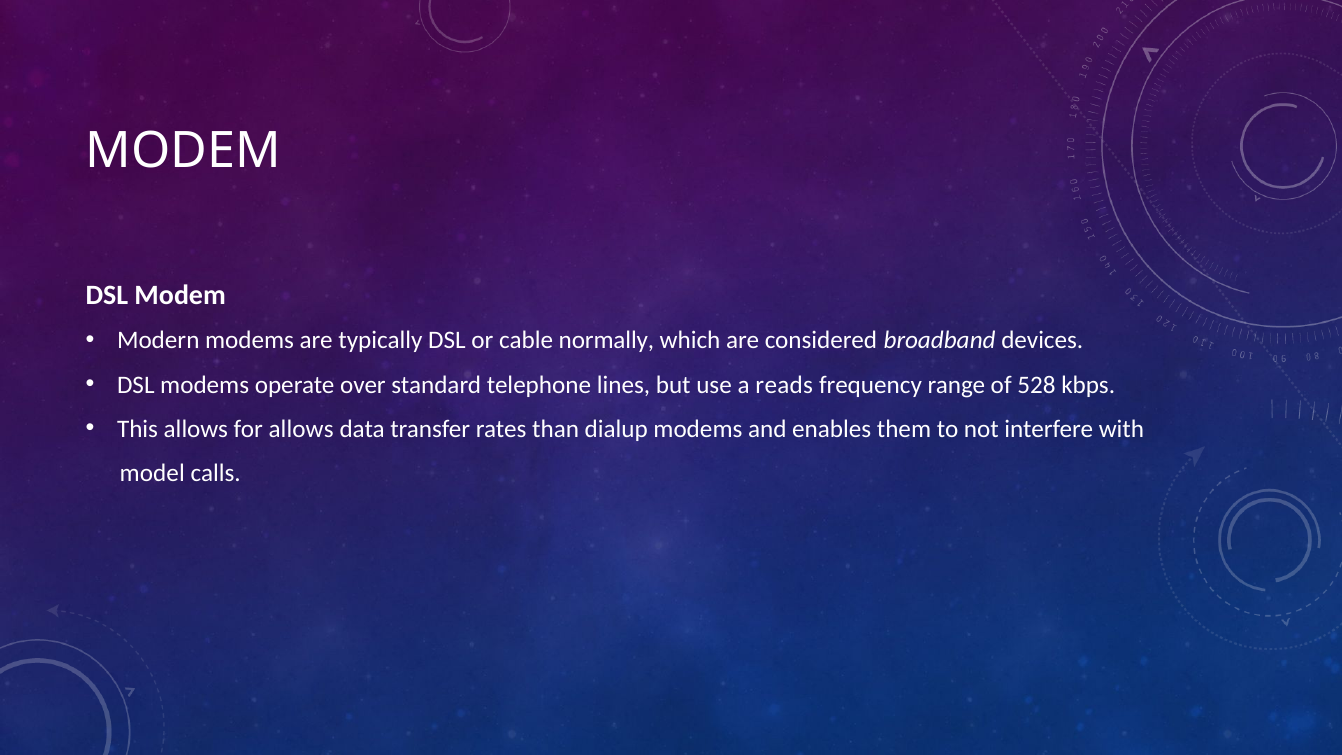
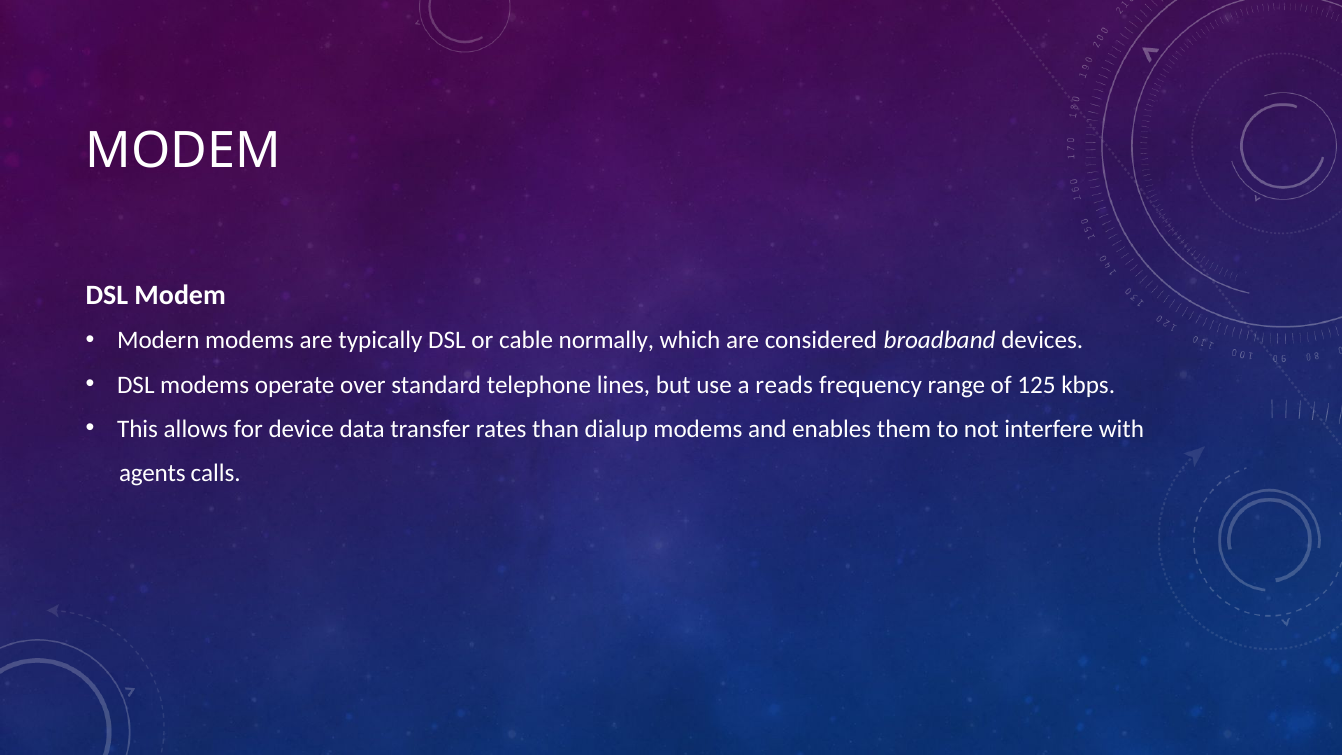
528: 528 -> 125
for allows: allows -> device
model: model -> agents
